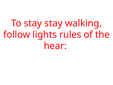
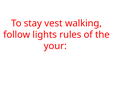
stay stay: stay -> vest
hear: hear -> your
